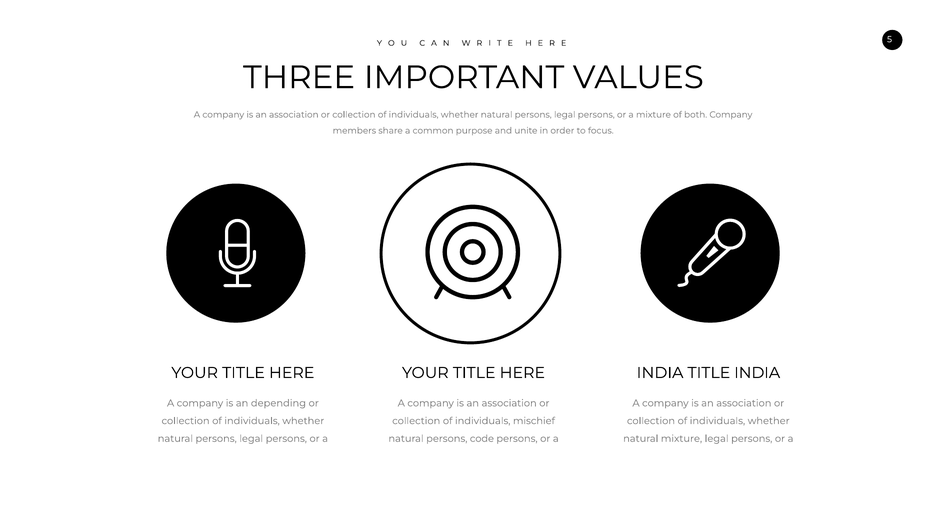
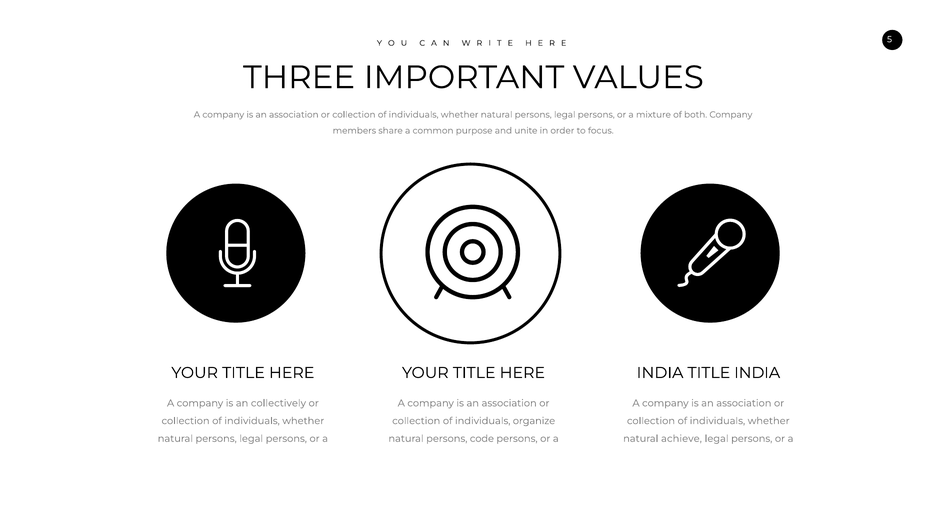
depending: depending -> collectively
mischief: mischief -> organize
natural mixture: mixture -> achieve
